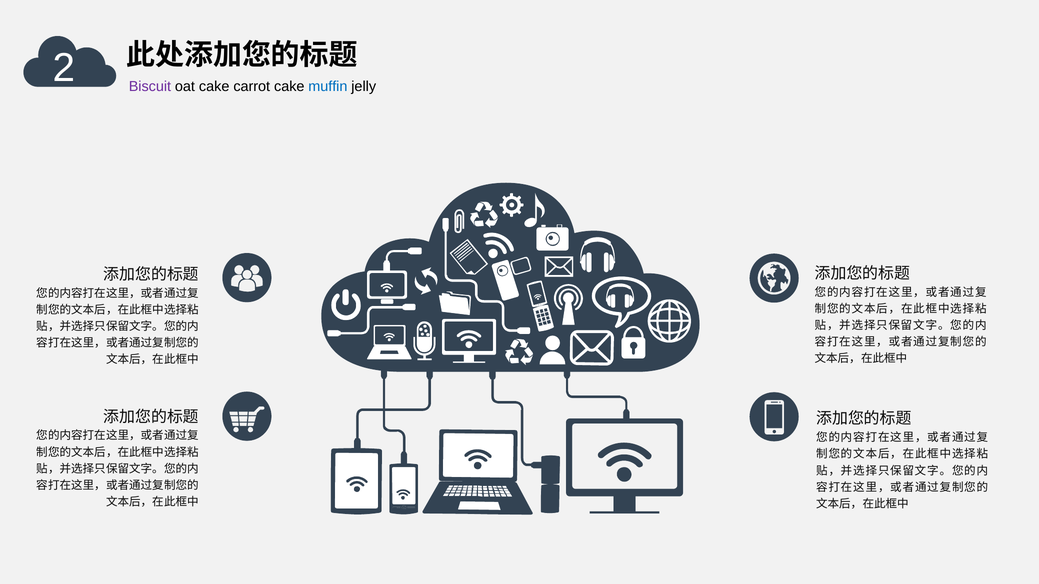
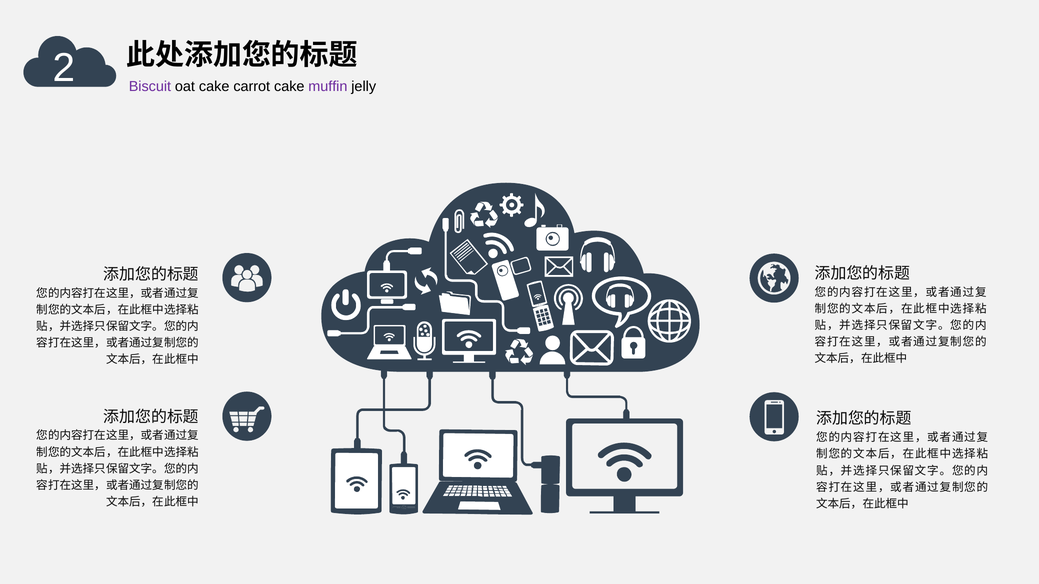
muffin colour: blue -> purple
